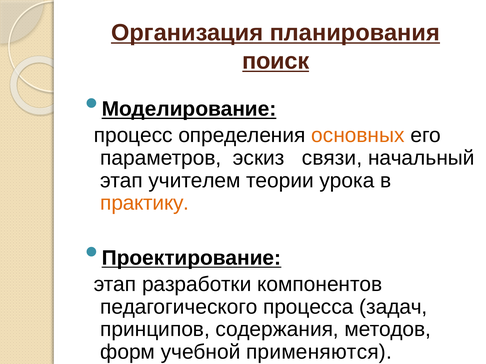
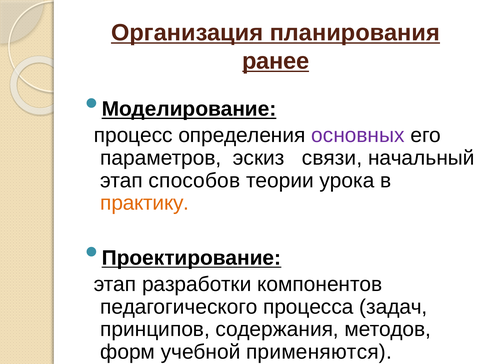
поиск: поиск -> ранее
основных colour: orange -> purple
учителем: учителем -> способов
